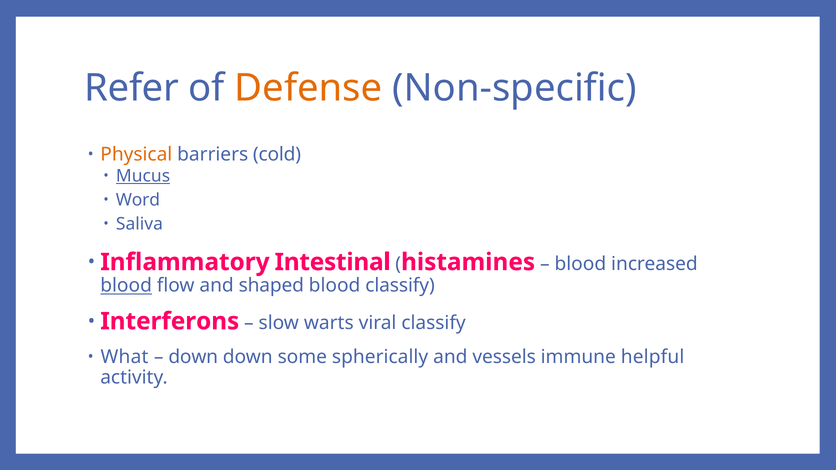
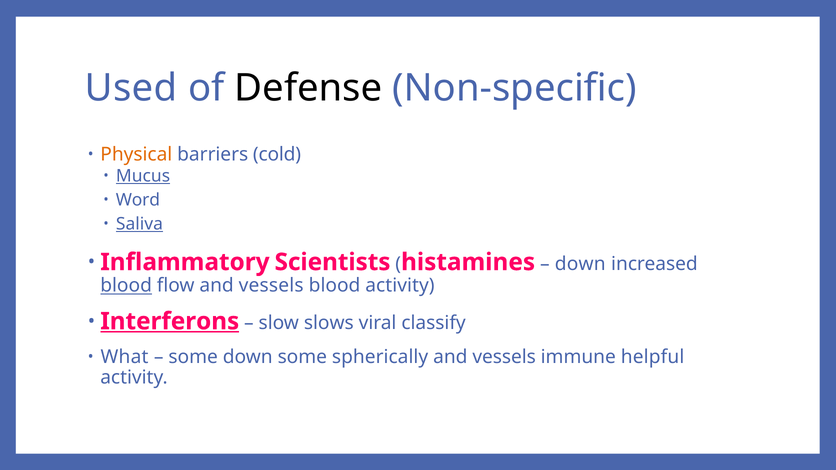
Refer: Refer -> Used
Defense colour: orange -> black
Saliva underline: none -> present
Intestinal: Intestinal -> Scientists
blood at (580, 264): blood -> down
flow and shaped: shaped -> vessels
blood classify: classify -> activity
Interferons underline: none -> present
warts: warts -> slows
down at (193, 357): down -> some
